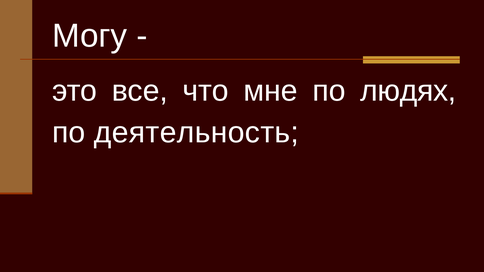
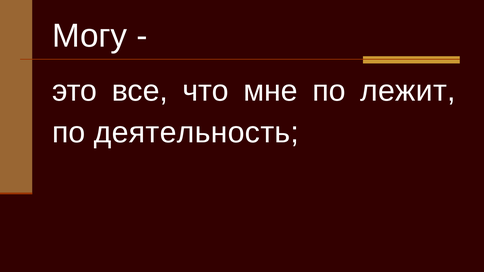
людях: людях -> лежит
